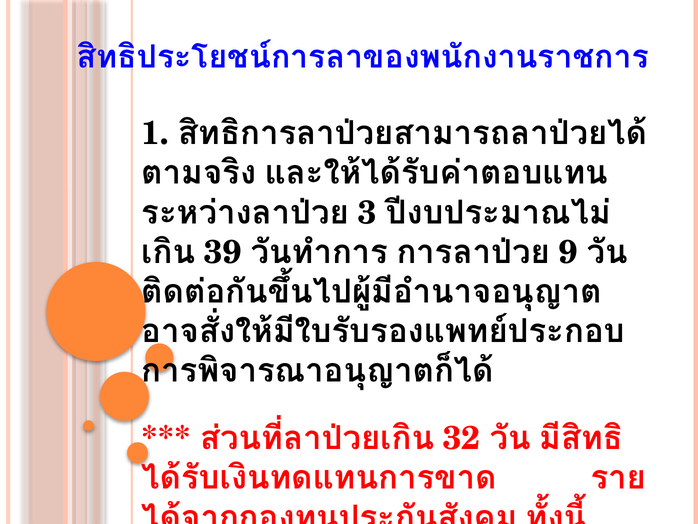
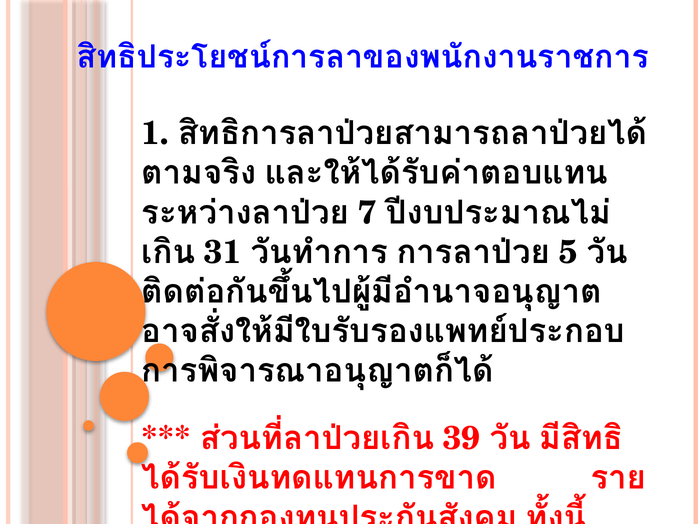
3: 3 -> 7
39: 39 -> 31
9: 9 -> 5
32: 32 -> 39
